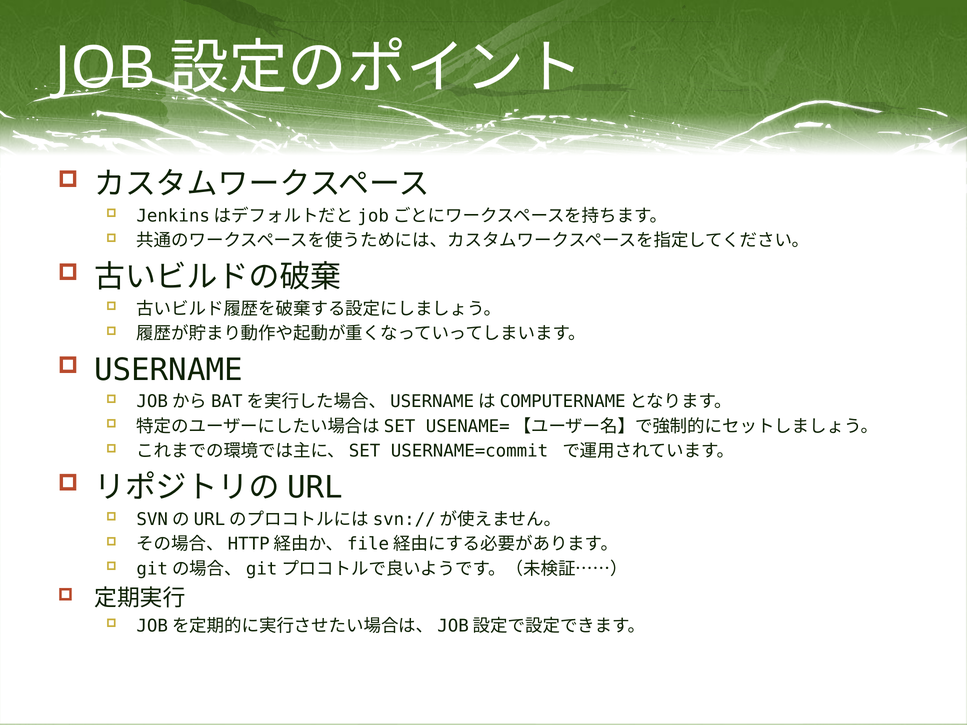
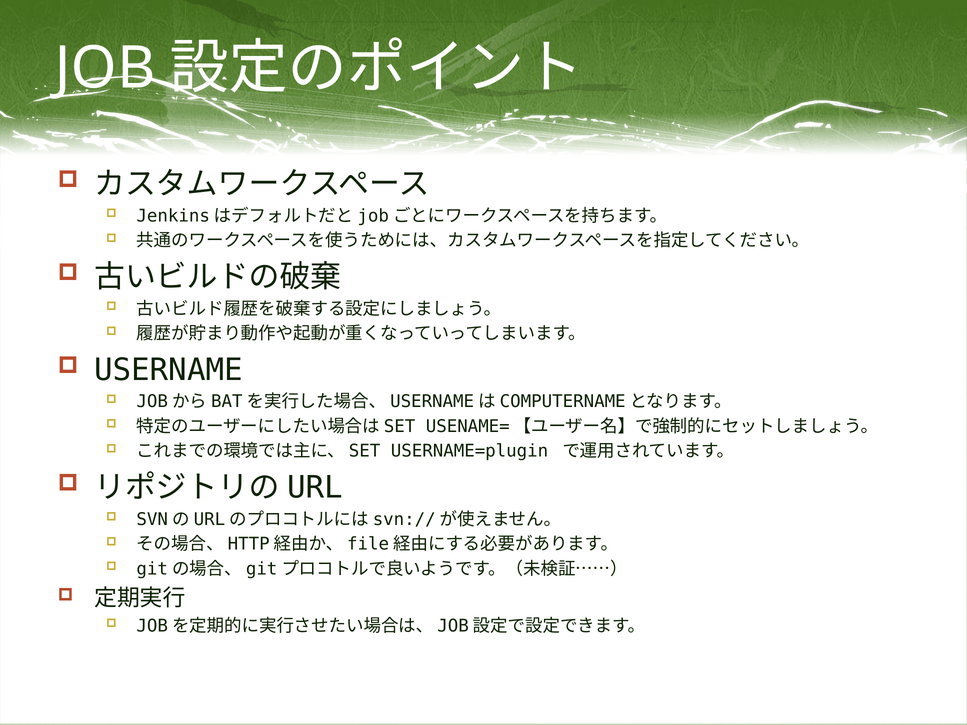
USERNAME=commit: USERNAME=commit -> USERNAME=plugin
